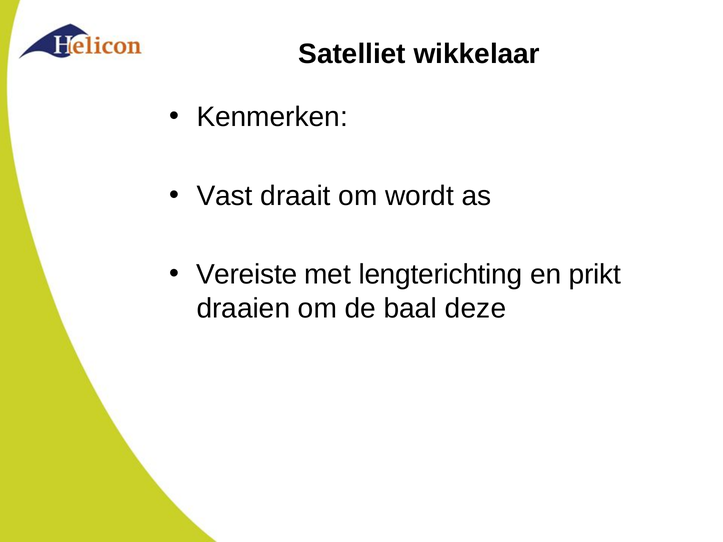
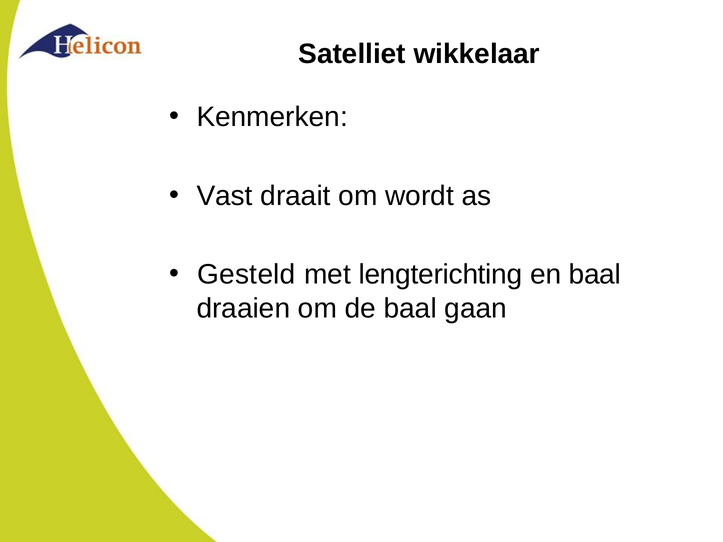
Vereiste: Vereiste -> Gesteld
en prikt: prikt -> baal
deze: deze -> gaan
